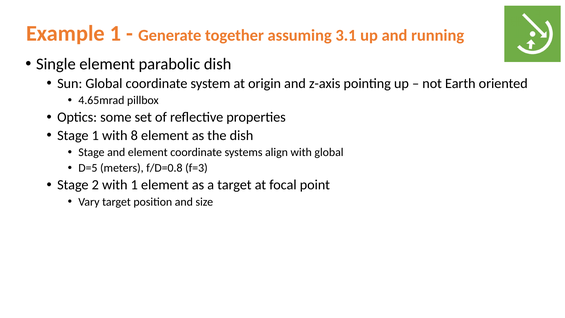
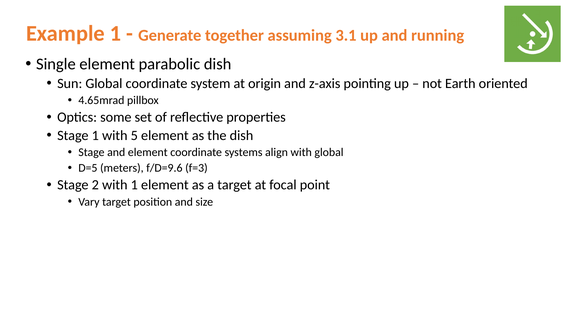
8: 8 -> 5
f/D=0.8: f/D=0.8 -> f/D=9.6
